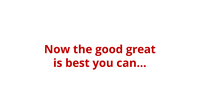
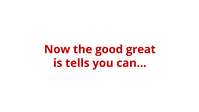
best: best -> tells
